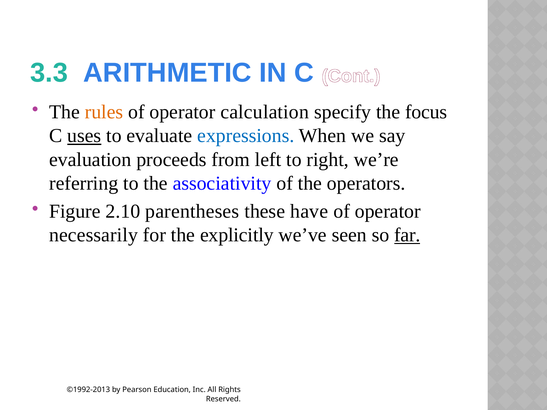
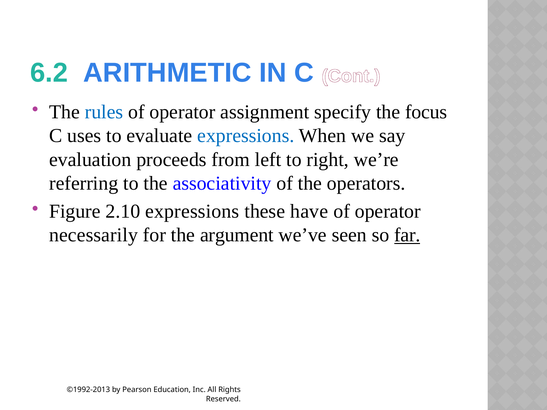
3.3: 3.3 -> 6.2
rules colour: orange -> blue
calculation: calculation -> assignment
uses underline: present -> none
2.10 parentheses: parentheses -> expressions
explicitly: explicitly -> argument
